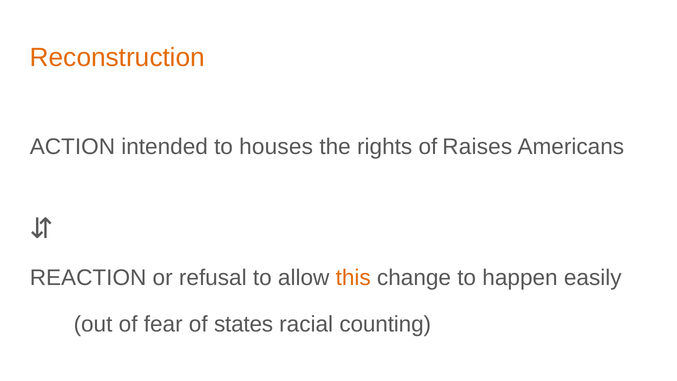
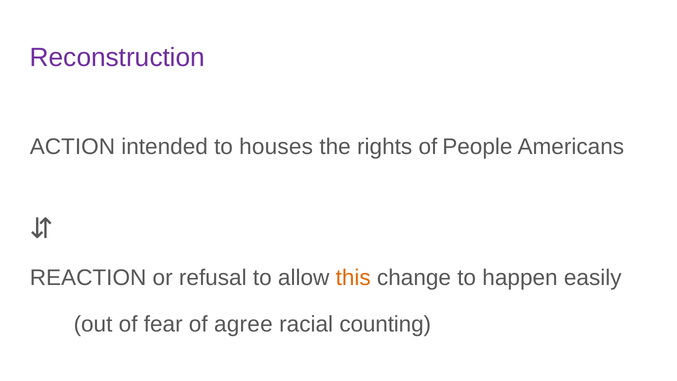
Reconstruction colour: orange -> purple
Raises: Raises -> People
states: states -> agree
